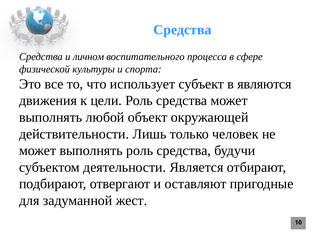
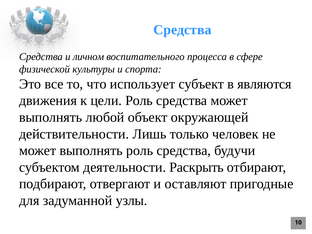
Является: Является -> Раскрыть
жест: жест -> узлы
